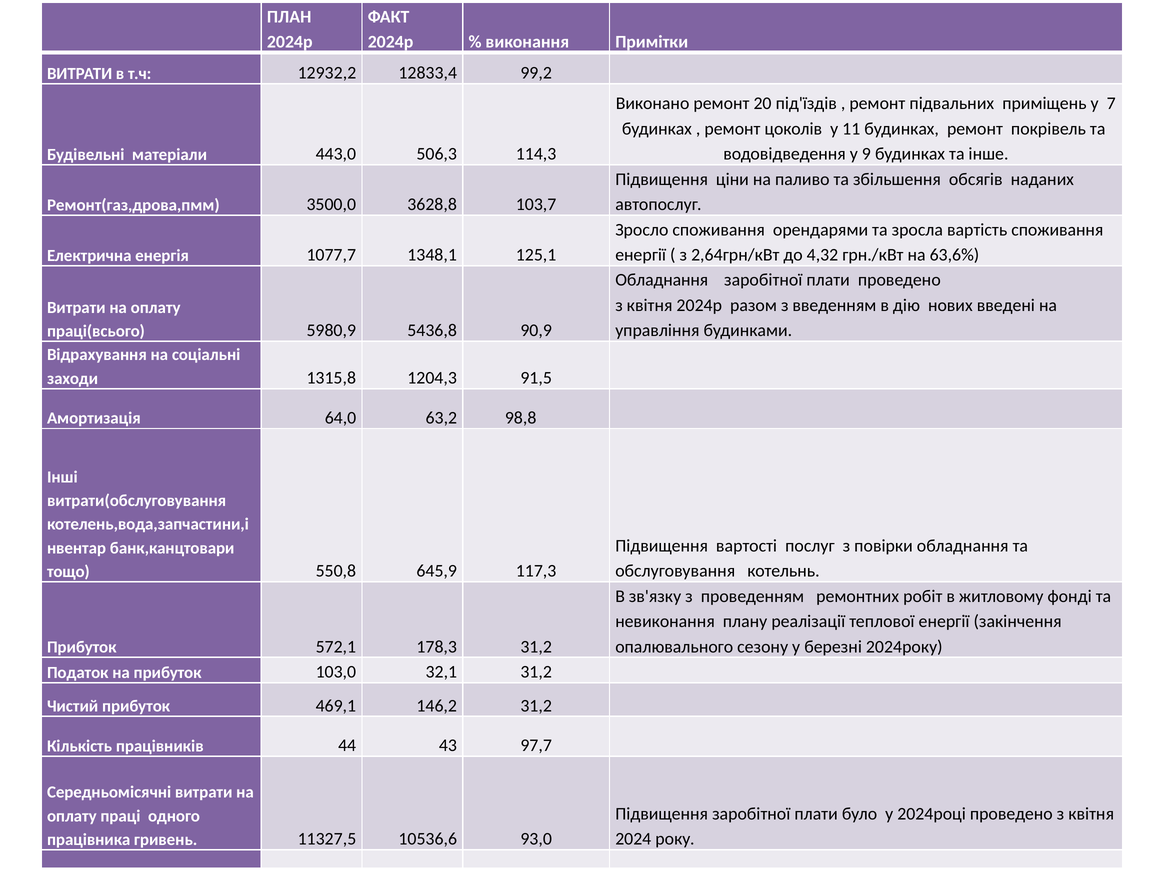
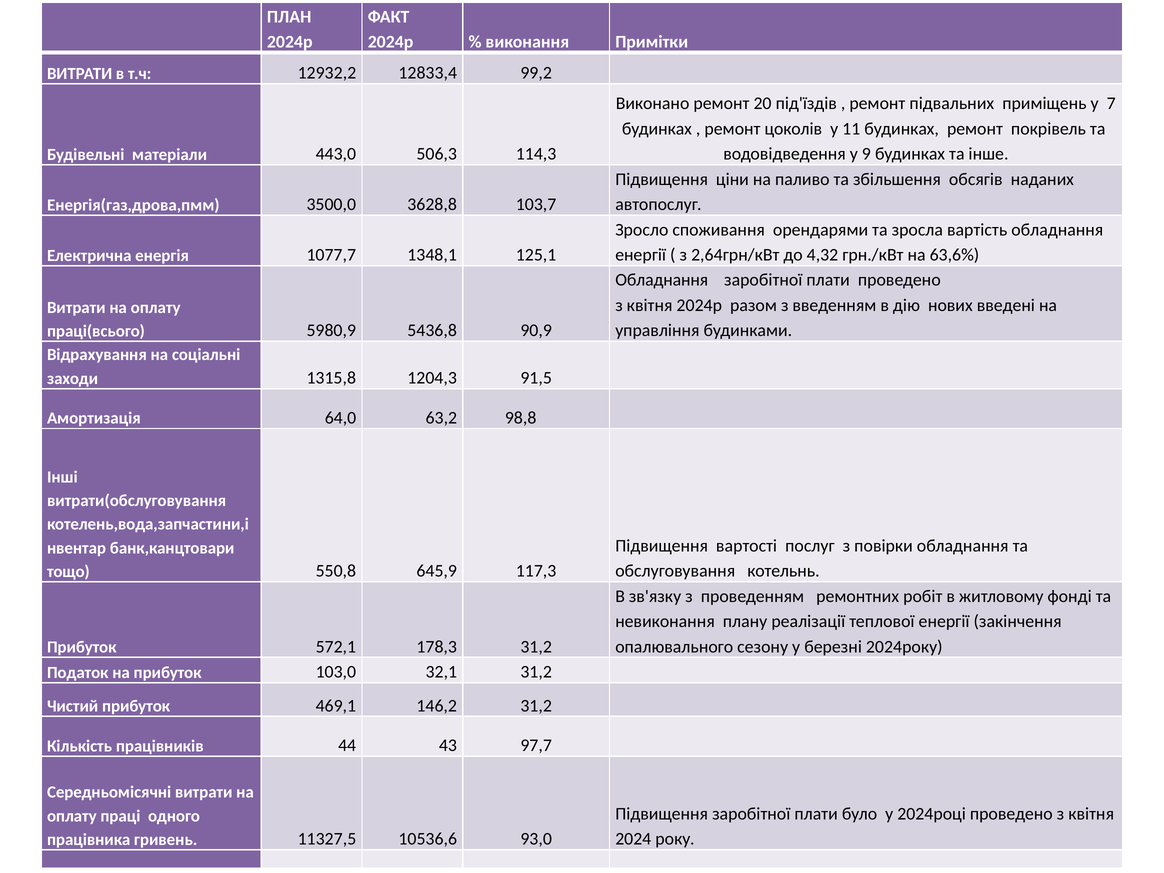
Ремонт(газ,дрова,пмм: Ремонт(газ,дрова,пмм -> Енергія(газ,дрова,пмм
вартість споживання: споживання -> обладнання
